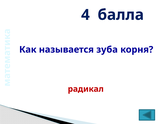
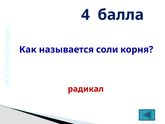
зуба: зуба -> соли
